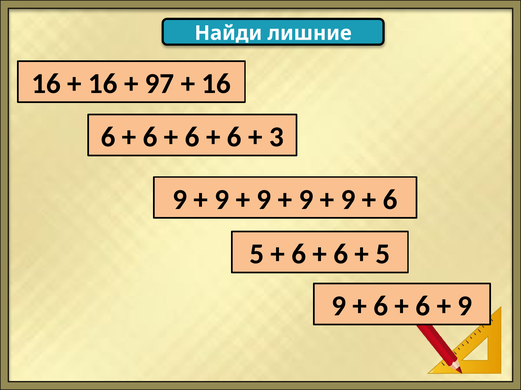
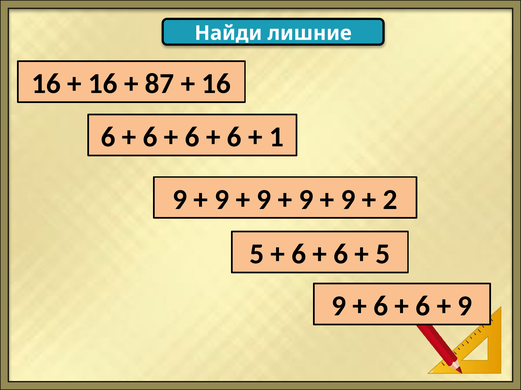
97: 97 -> 87
3: 3 -> 1
6 at (390, 200): 6 -> 2
